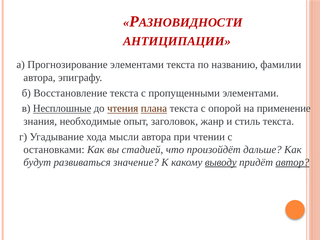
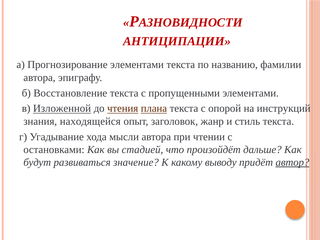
Несплошные: Несплошные -> Изложенной
применение: применение -> инструкций
необходимые: необходимые -> находящейся
выводу underline: present -> none
